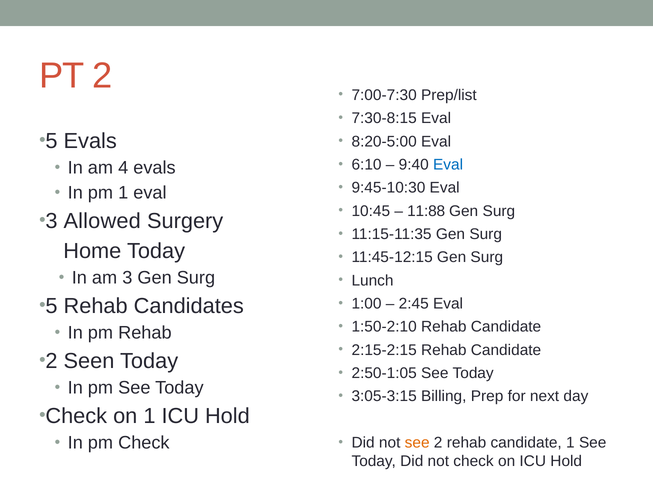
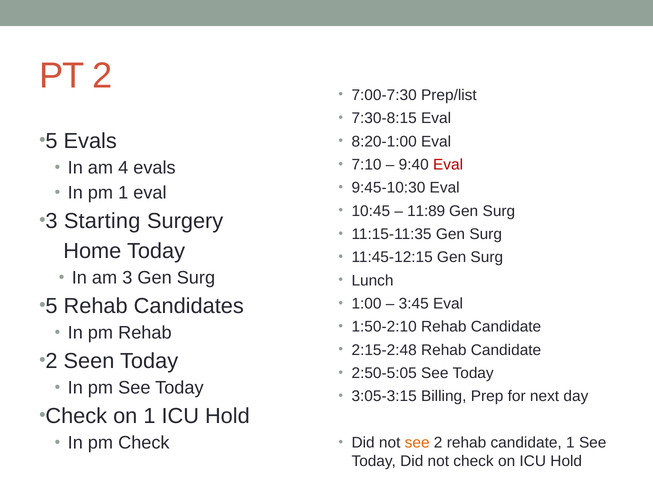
8:20-5:00: 8:20-5:00 -> 8:20-1:00
6:10: 6:10 -> 7:10
Eval at (448, 165) colour: blue -> red
11:88: 11:88 -> 11:89
Allowed: Allowed -> Starting
2:45: 2:45 -> 3:45
2:15-2:15: 2:15-2:15 -> 2:15-2:48
2:50-1:05: 2:50-1:05 -> 2:50-5:05
